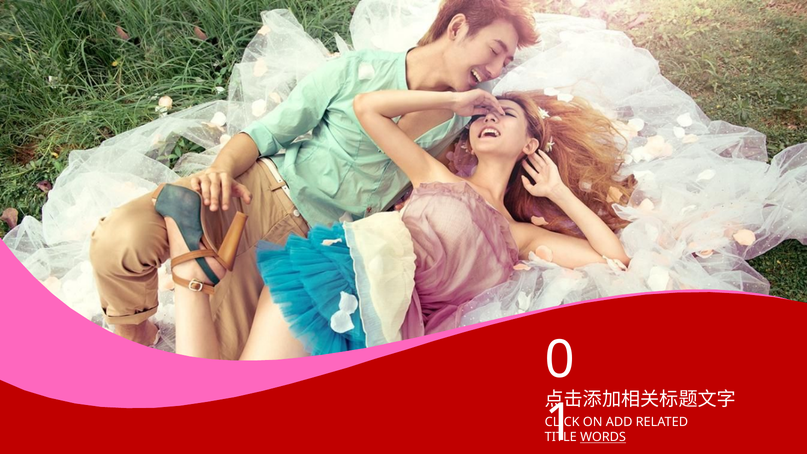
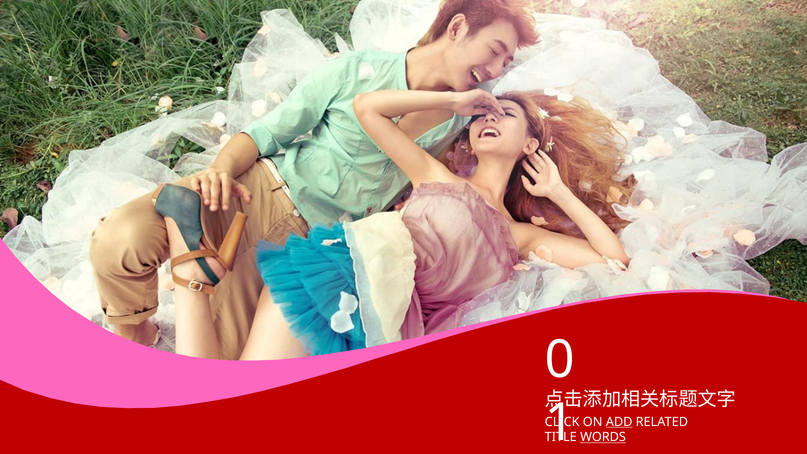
ADD underline: none -> present
